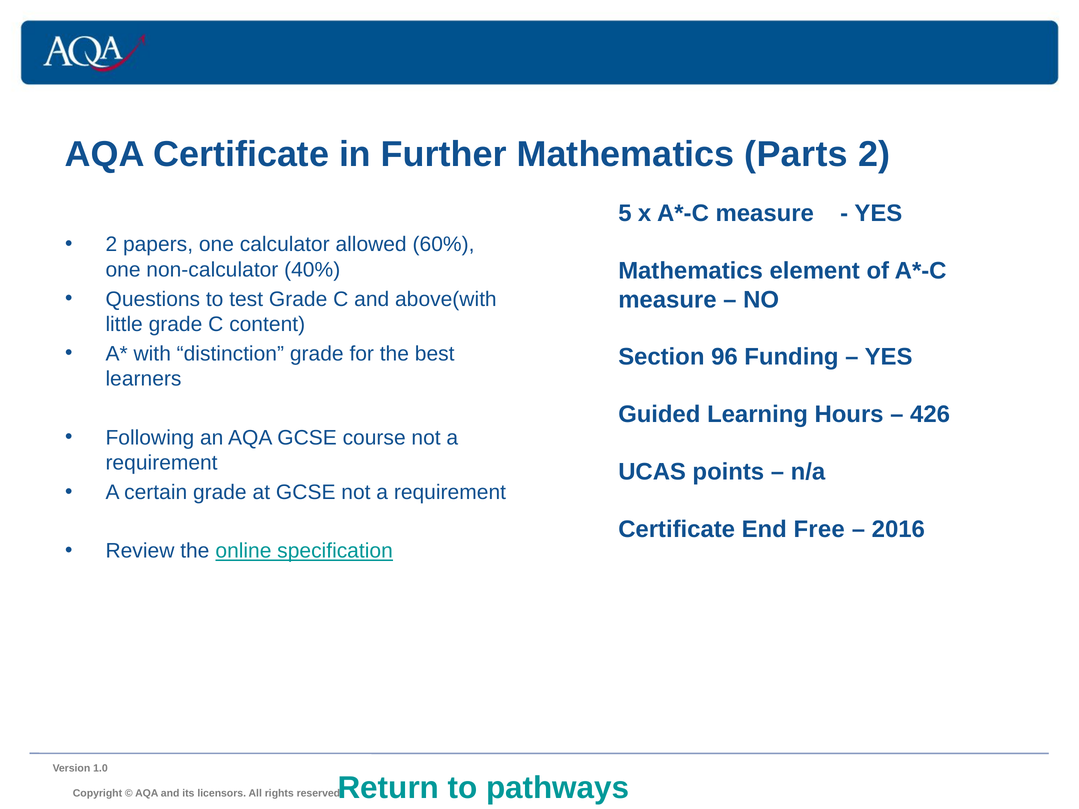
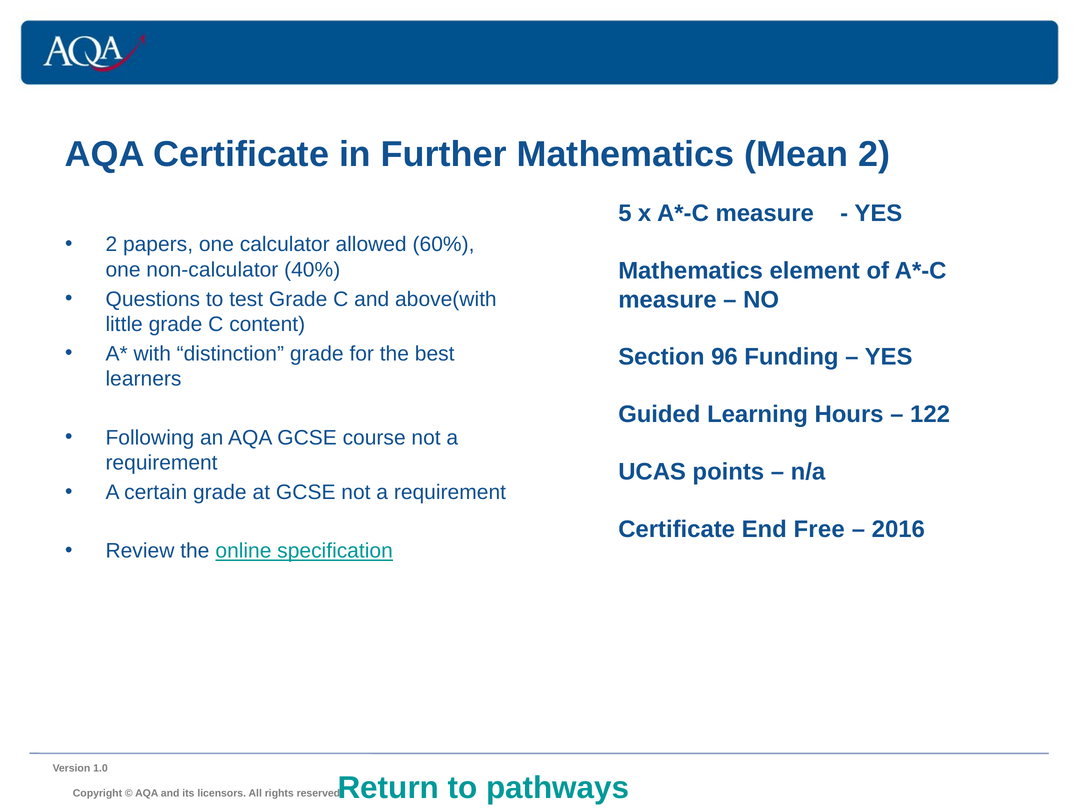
Parts: Parts -> Mean
426: 426 -> 122
